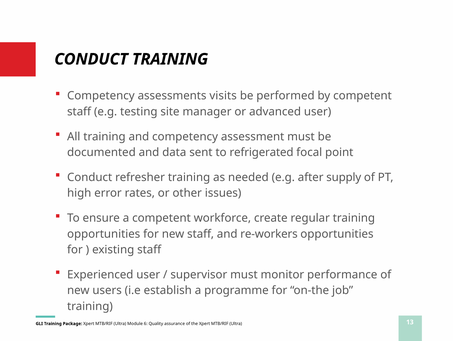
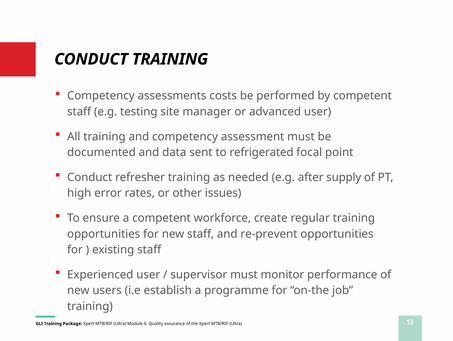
visits: visits -> costs
re-workers: re-workers -> re-prevent
